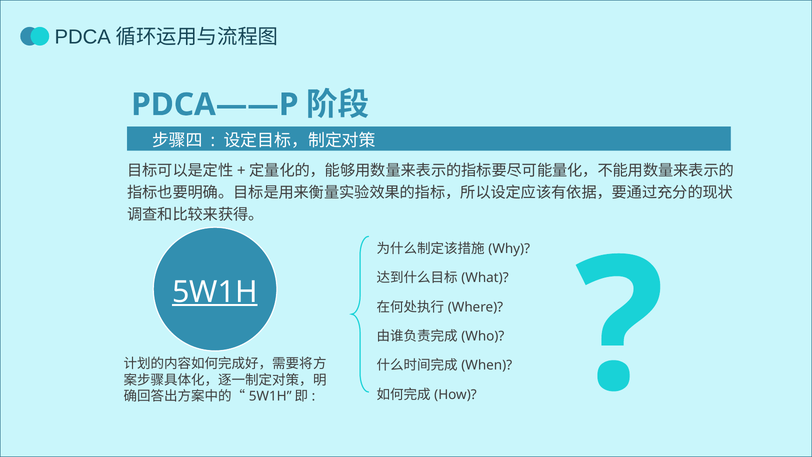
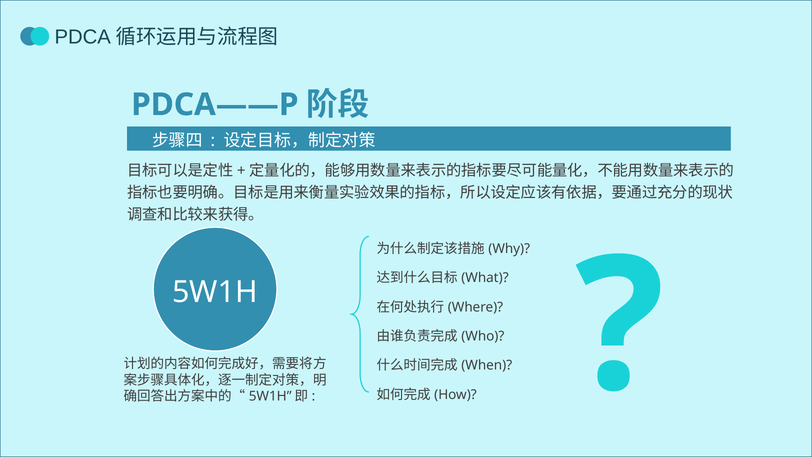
5W1H underline: present -> none
